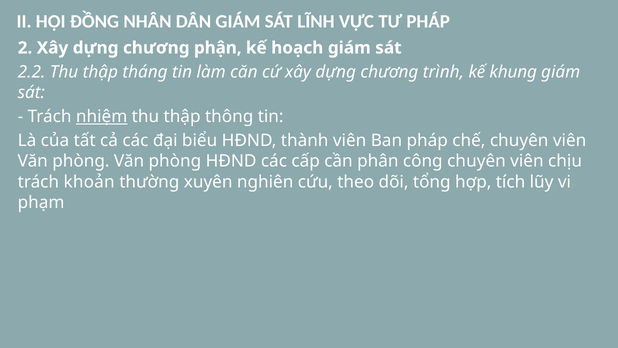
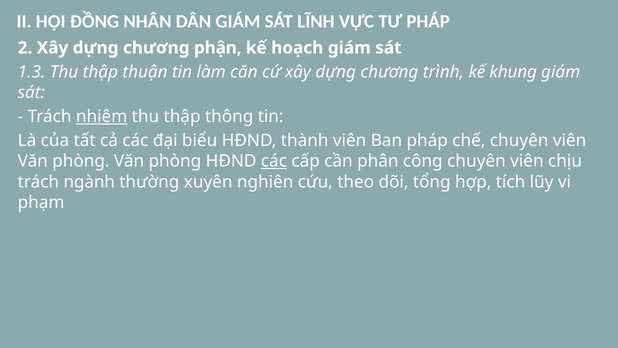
2.2: 2.2 -> 1.3
tháng: tháng -> thuận
các at (274, 161) underline: none -> present
khoản: khoản -> ngành
